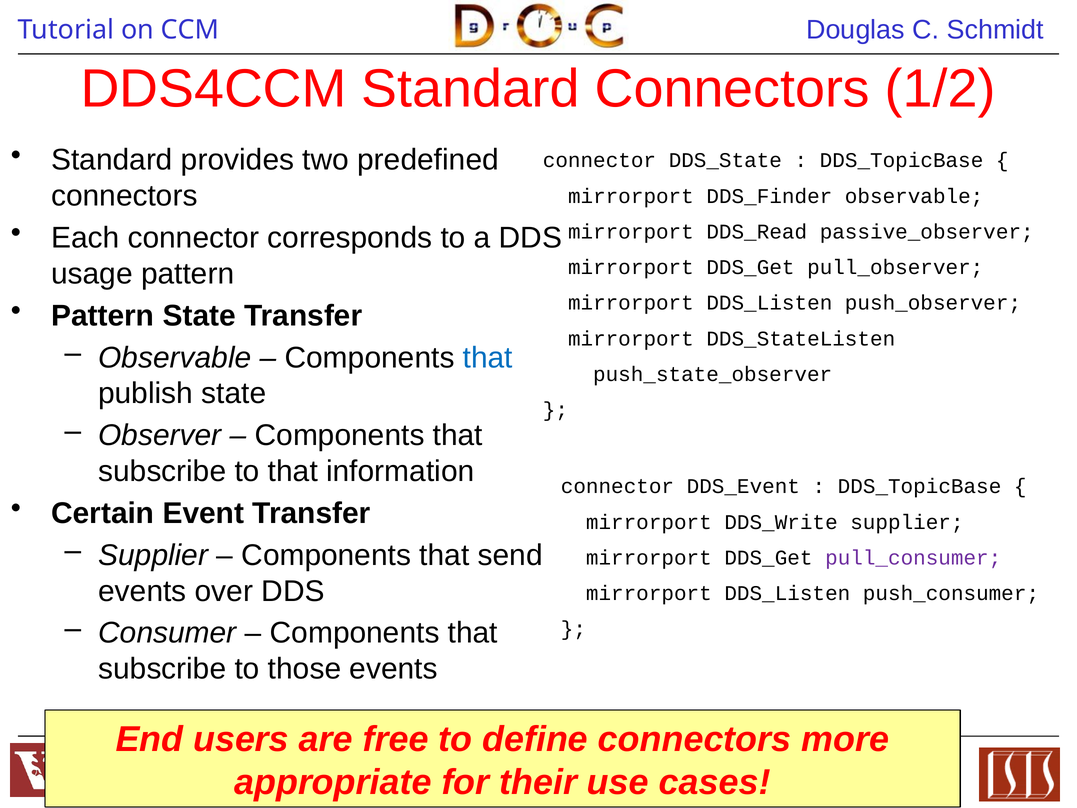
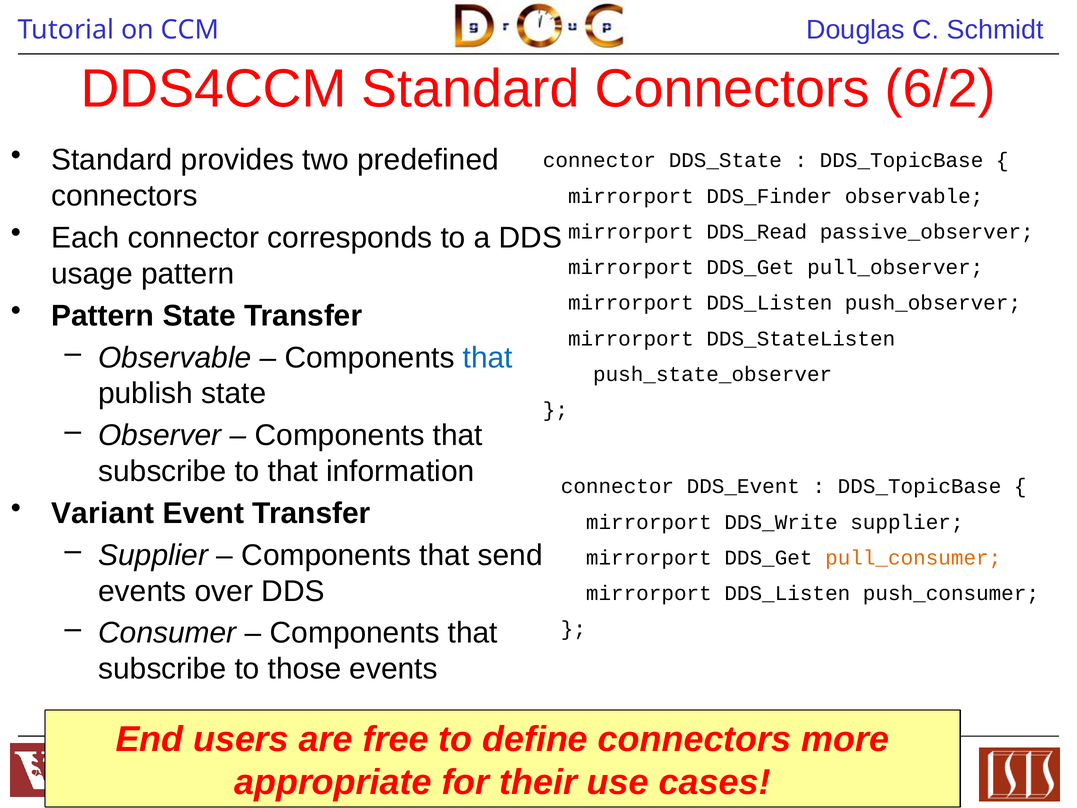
1/2: 1/2 -> 6/2
Certain: Certain -> Variant
pull_consumer colour: purple -> orange
